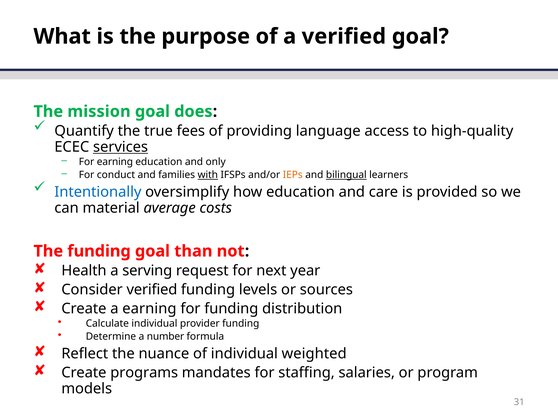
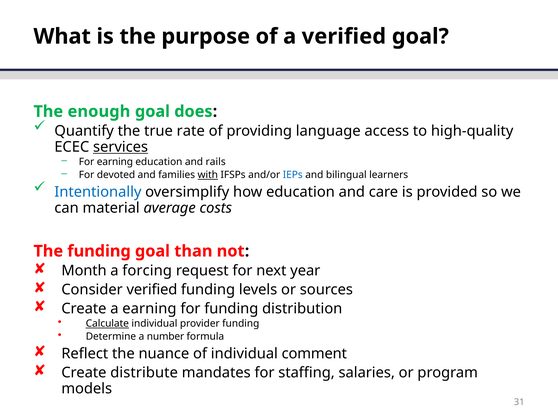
mission: mission -> enough
fees: fees -> rate
only: only -> rails
conduct: conduct -> devoted
IEPs colour: orange -> blue
bilingual underline: present -> none
Health: Health -> Month
serving: serving -> forcing
Calculate underline: none -> present
weighted: weighted -> comment
programs: programs -> distribute
